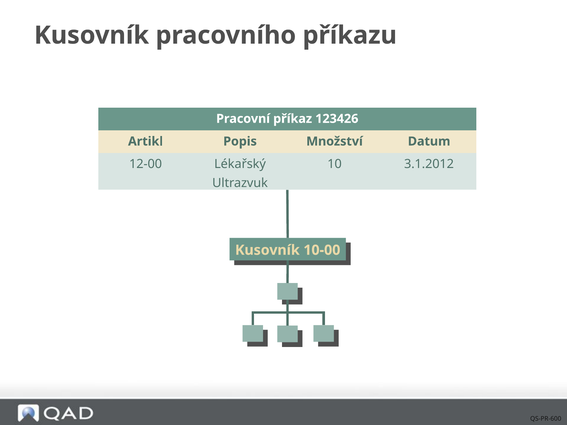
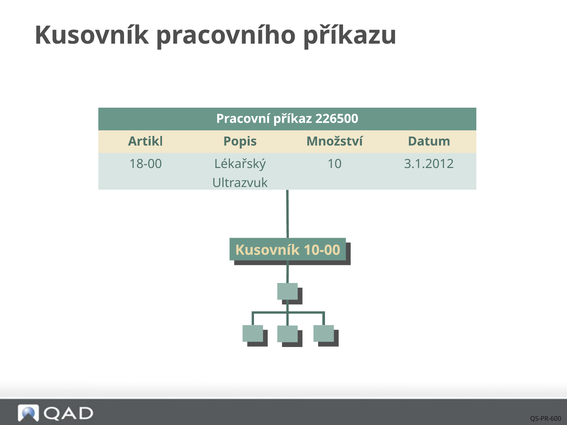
123426: 123426 -> 226500
12-00: 12-00 -> 18-00
